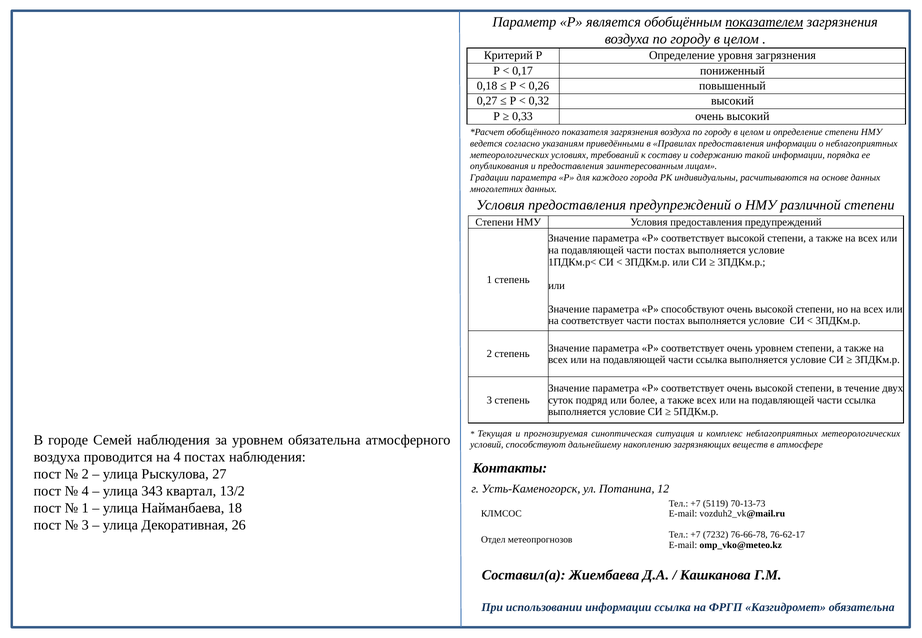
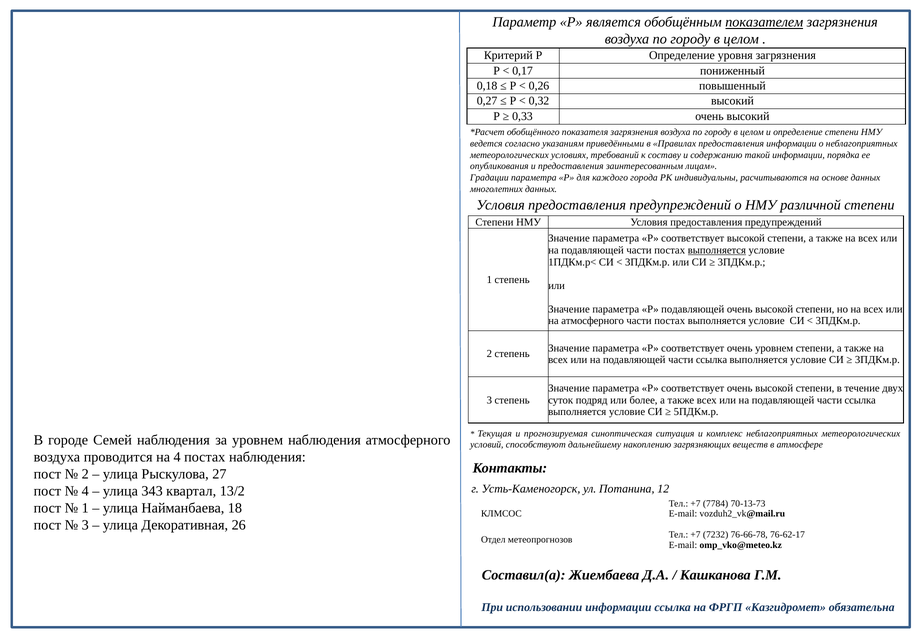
выполняется at (717, 250) underline: none -> present
Р способствуют: способствуют -> подавляющей
на соответствует: соответствует -> атмосферного
уровнем обязательна: обязательна -> наблюдения
5119: 5119 -> 7784
